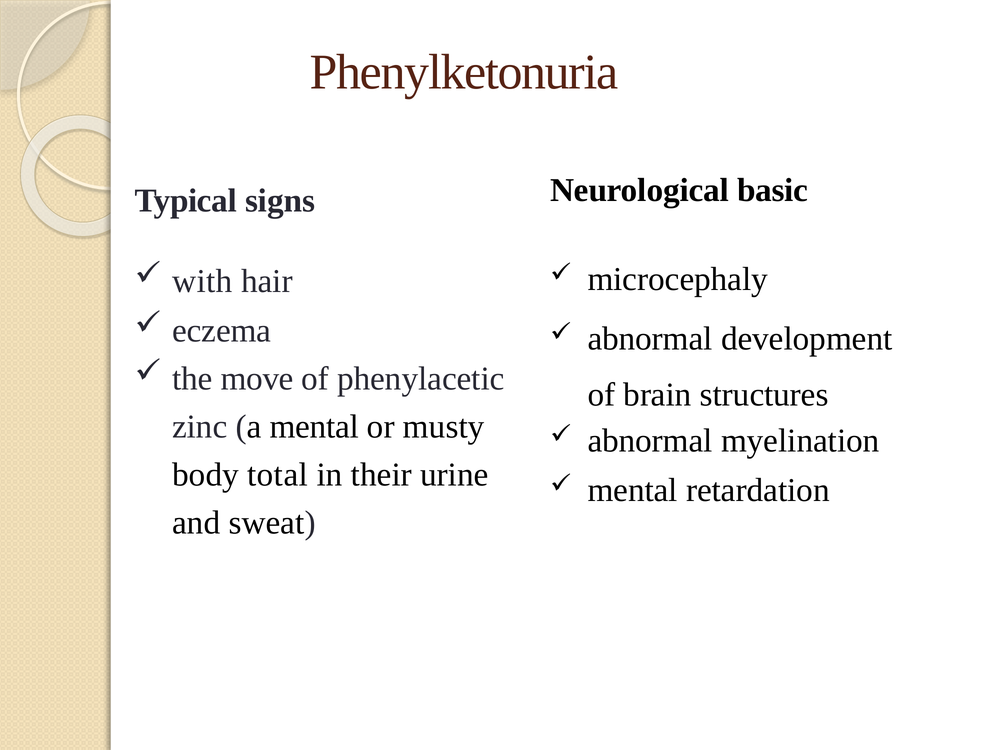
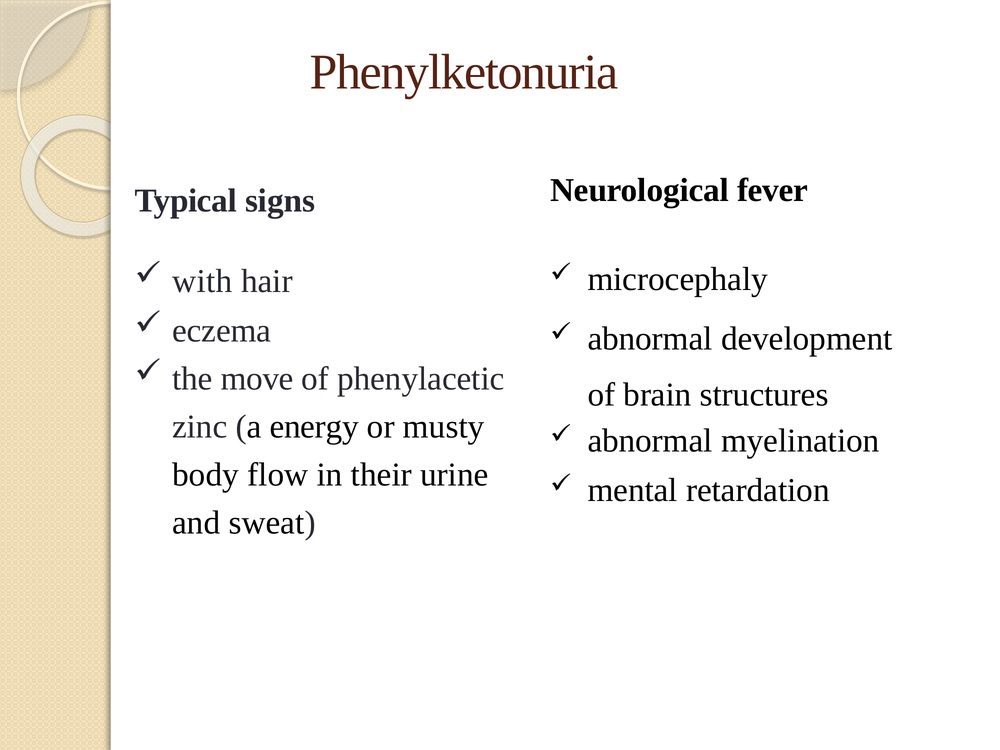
basic: basic -> fever
a mental: mental -> energy
total: total -> flow
